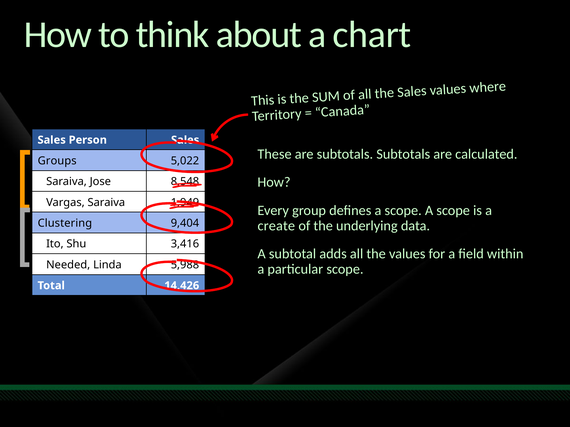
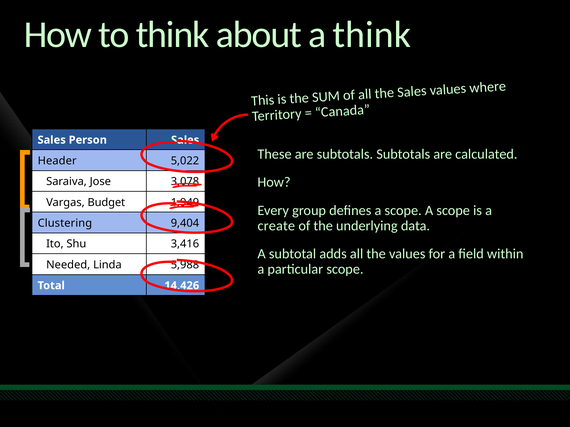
a chart: chart -> think
Groups: Groups -> Header
8,548: 8,548 -> 3,078
Vargas Saraiva: Saraiva -> Budget
